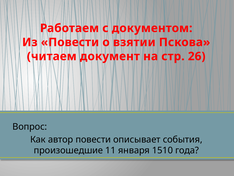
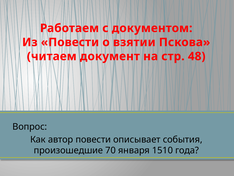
26: 26 -> 48
11: 11 -> 70
